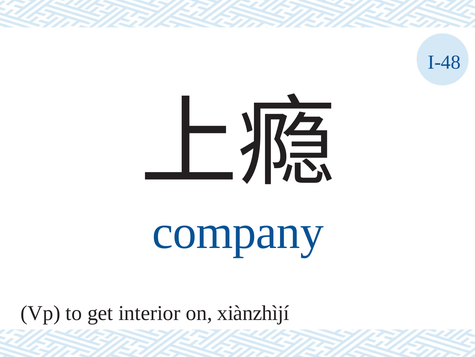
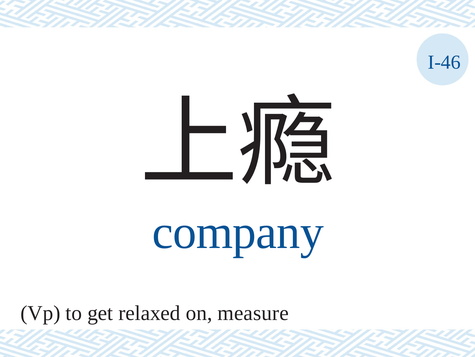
I-48: I-48 -> I-46
interior: interior -> relaxed
xiànzhìjí: xiànzhìjí -> measure
